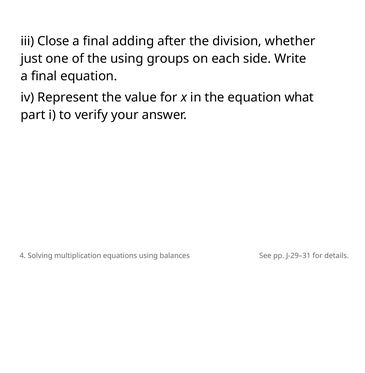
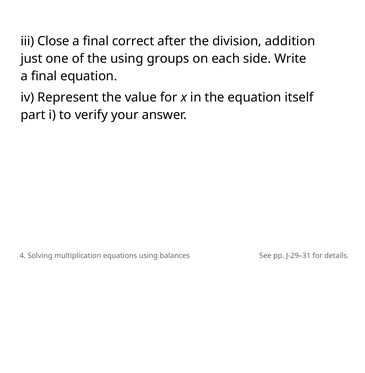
adding: adding -> correct
whether: whether -> addition
what: what -> itself
